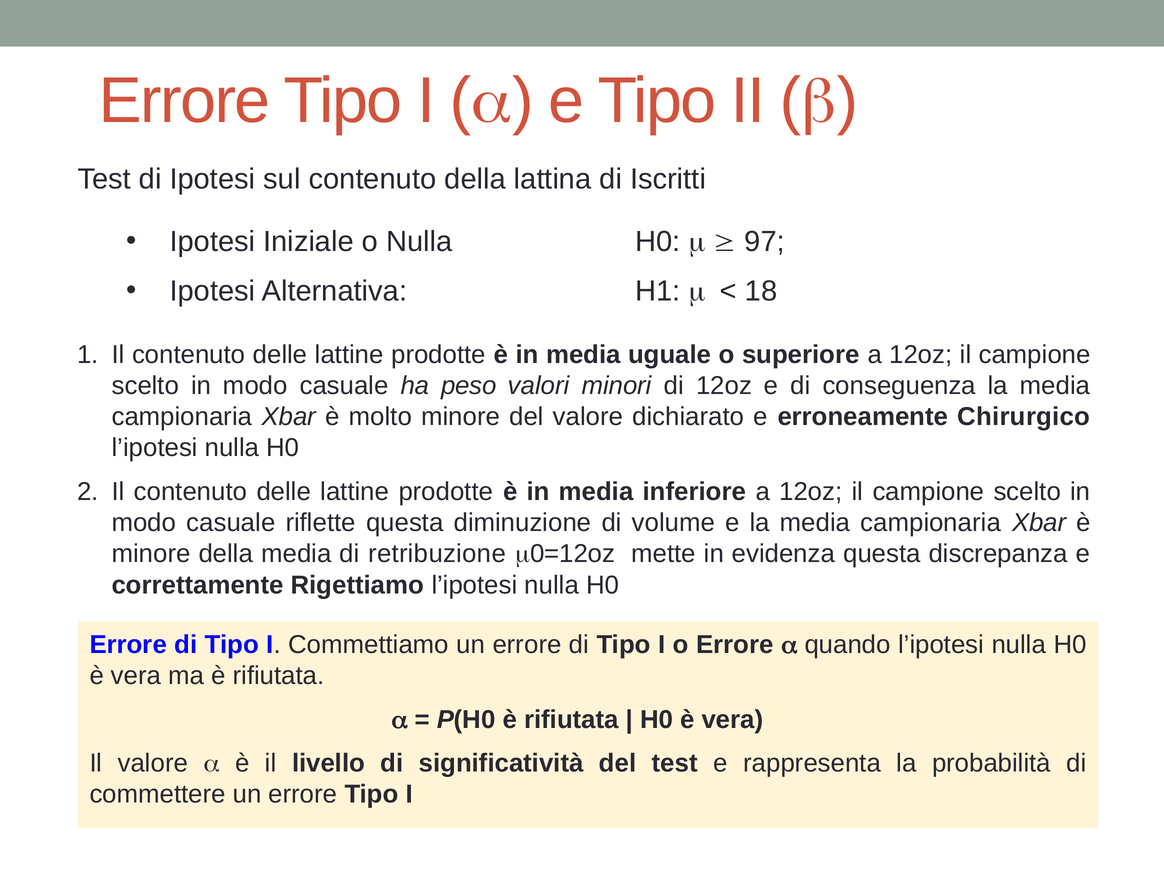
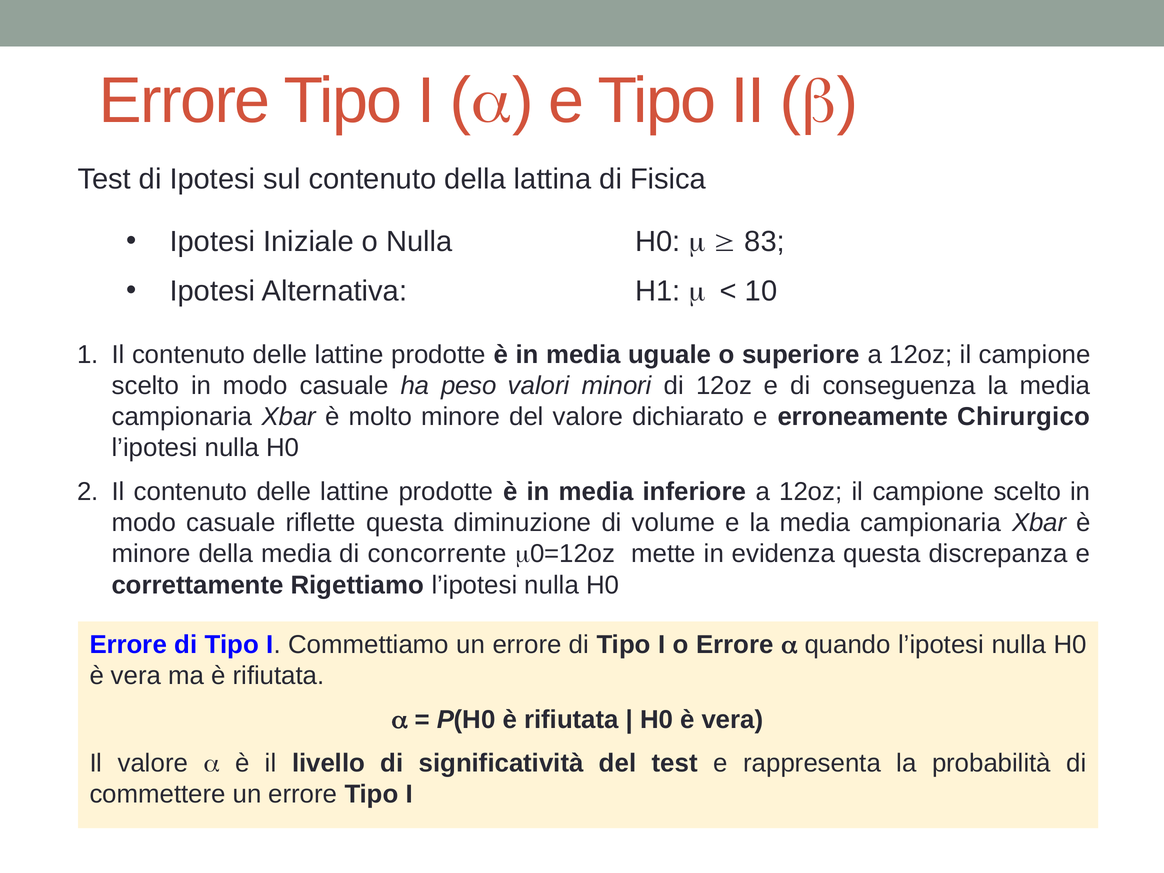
Iscritti: Iscritti -> Fisica
97: 97 -> 83
18: 18 -> 10
retribuzione: retribuzione -> concorrente
